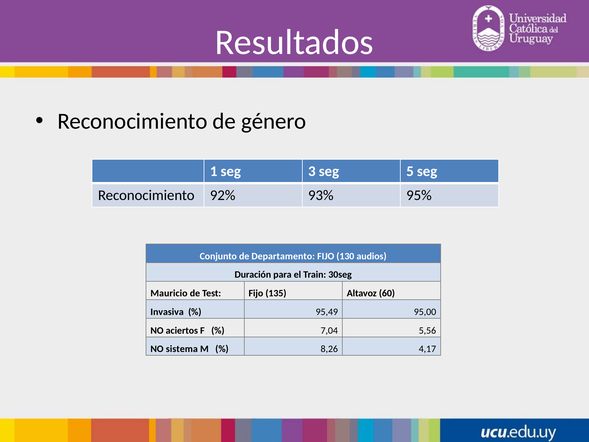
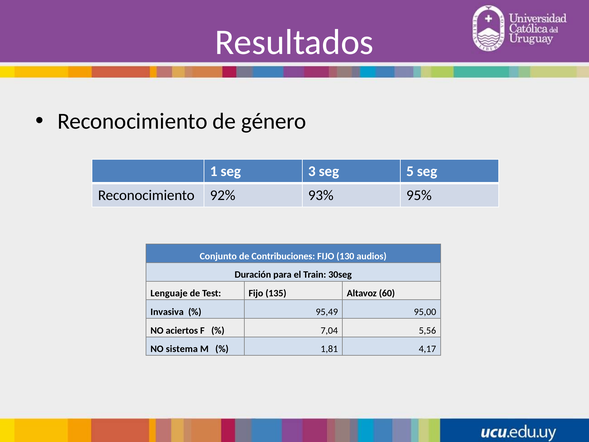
Departamento: Departamento -> Contribuciones
Mauricio: Mauricio -> Lenguaje
8,26: 8,26 -> 1,81
